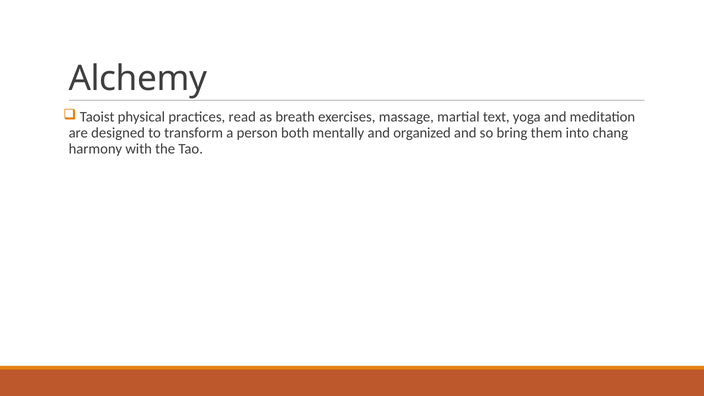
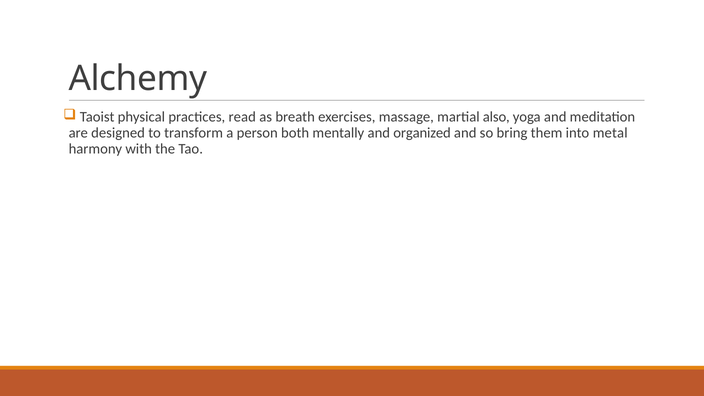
text: text -> also
chang: chang -> metal
